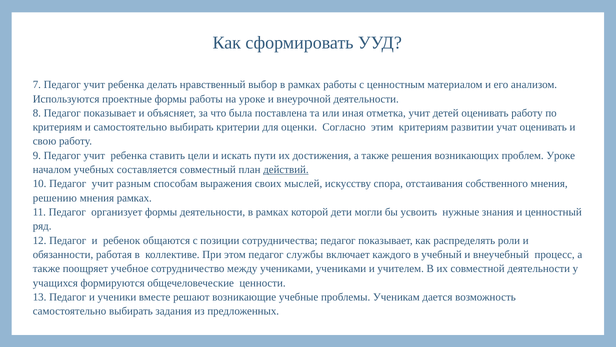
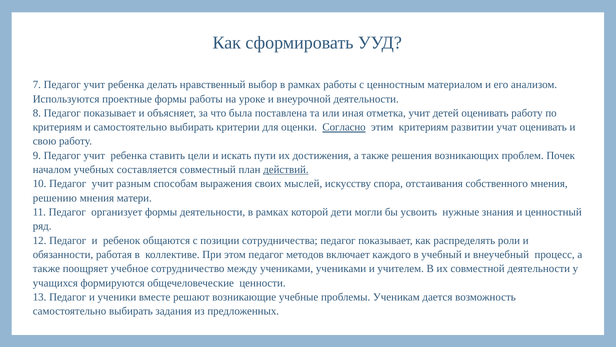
Согласно underline: none -> present
проблем Уроке: Уроке -> Почек
мнения рамках: рамках -> матери
службы: службы -> методов
